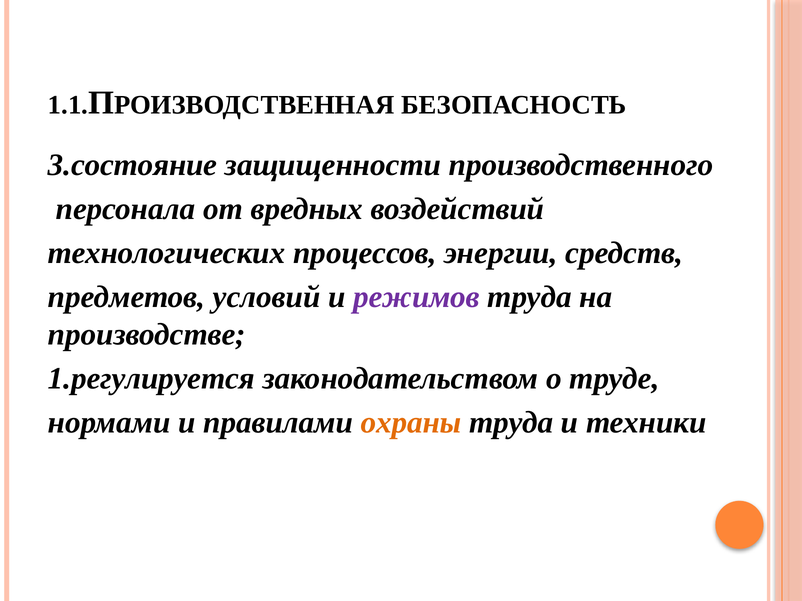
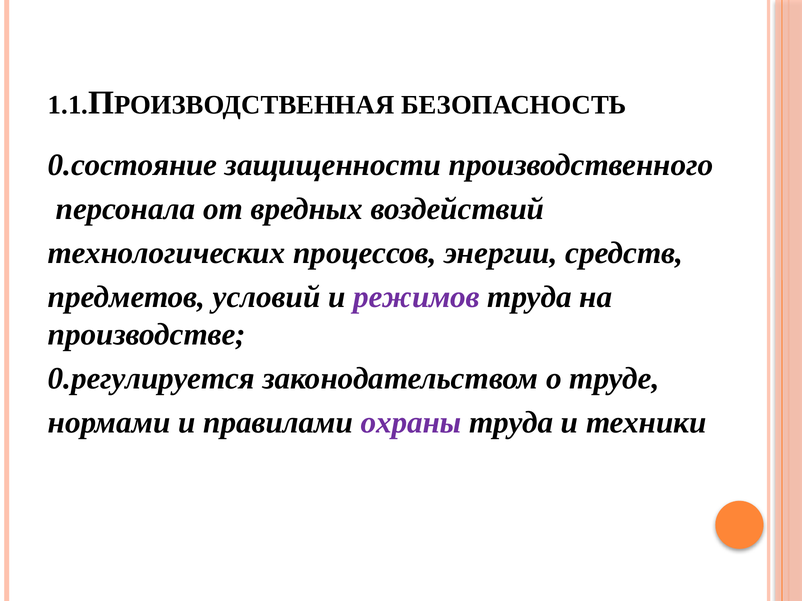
3.состояние: 3.состояние -> 0.состояние
1.регулируется: 1.регулируется -> 0.регулируется
охраны colour: orange -> purple
